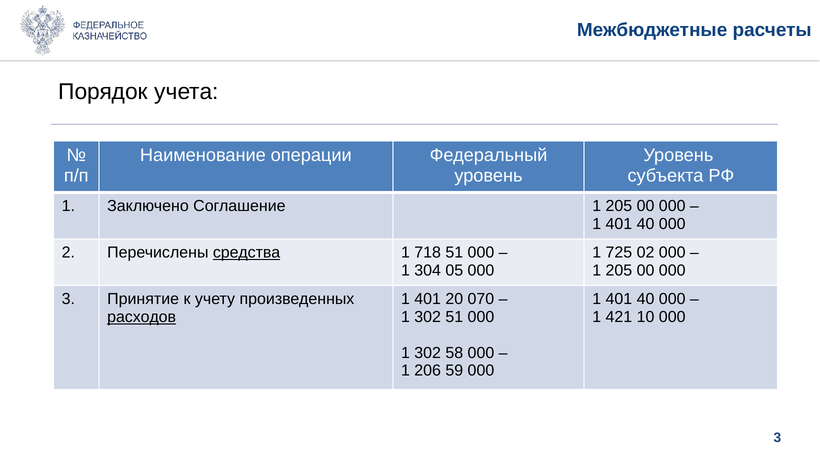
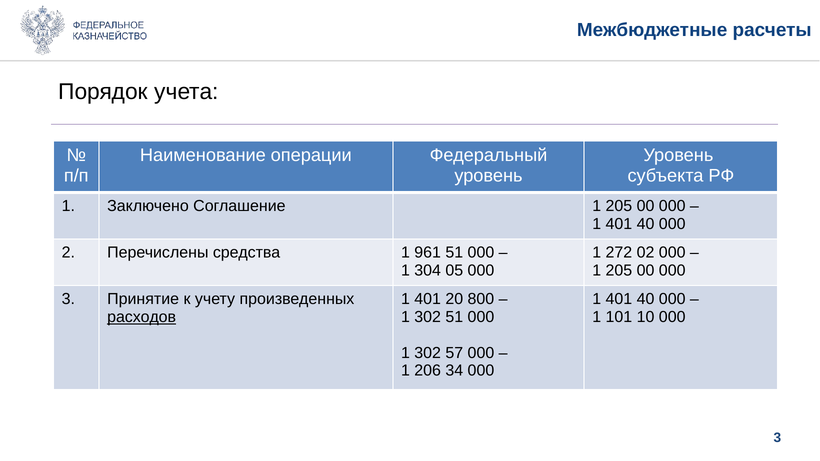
средства underline: present -> none
718: 718 -> 961
725: 725 -> 272
070: 070 -> 800
421: 421 -> 101
58: 58 -> 57
59: 59 -> 34
